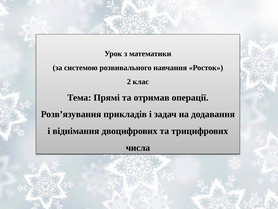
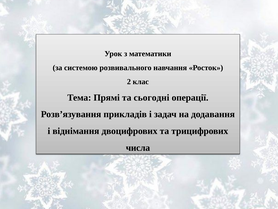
отримав: отримав -> сьогодні
